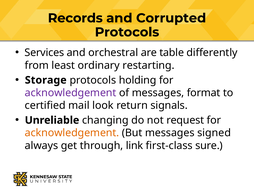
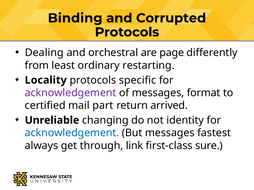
Records: Records -> Binding
Services: Services -> Dealing
table: table -> page
Storage: Storage -> Locality
holding: holding -> specific
look: look -> part
signals: signals -> arrived
request: request -> identity
acknowledgement at (72, 133) colour: orange -> blue
signed: signed -> fastest
